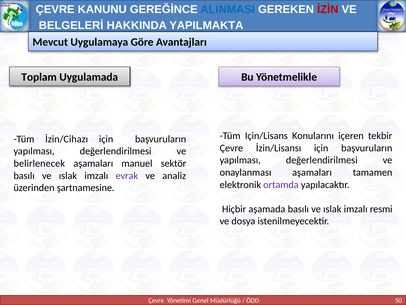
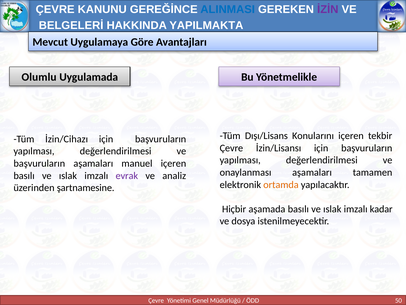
İZİN colour: red -> purple
Toplam: Toplam -> Olumlu
Için/Lisans: Için/Lisans -> Dışı/Lisans
belirlenecek at (39, 163): belirlenecek -> başvuruların
manuel sektör: sektör -> içeren
ortamda colour: purple -> orange
resmi: resmi -> kadar
